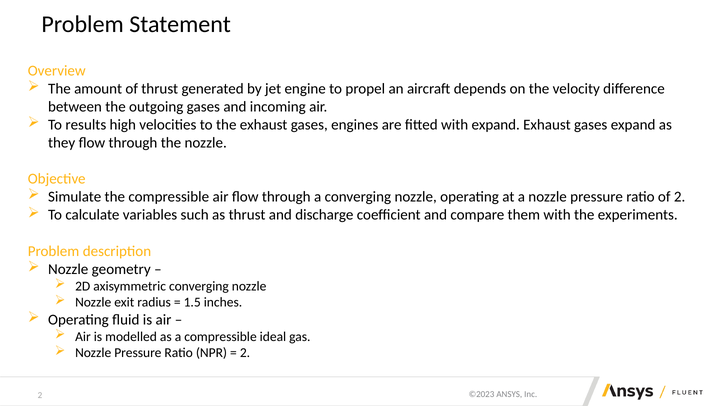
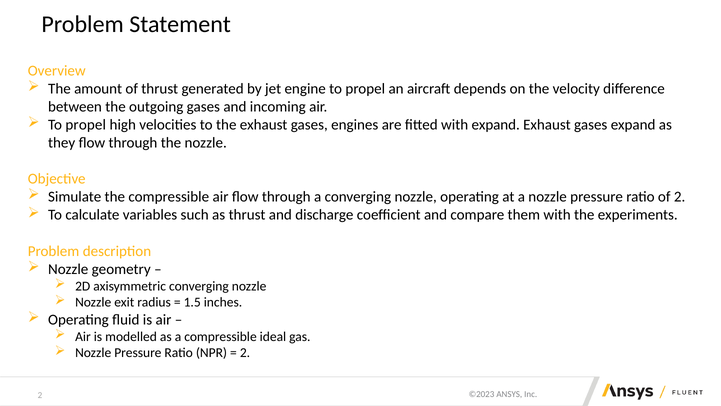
results at (86, 125): results -> propel
